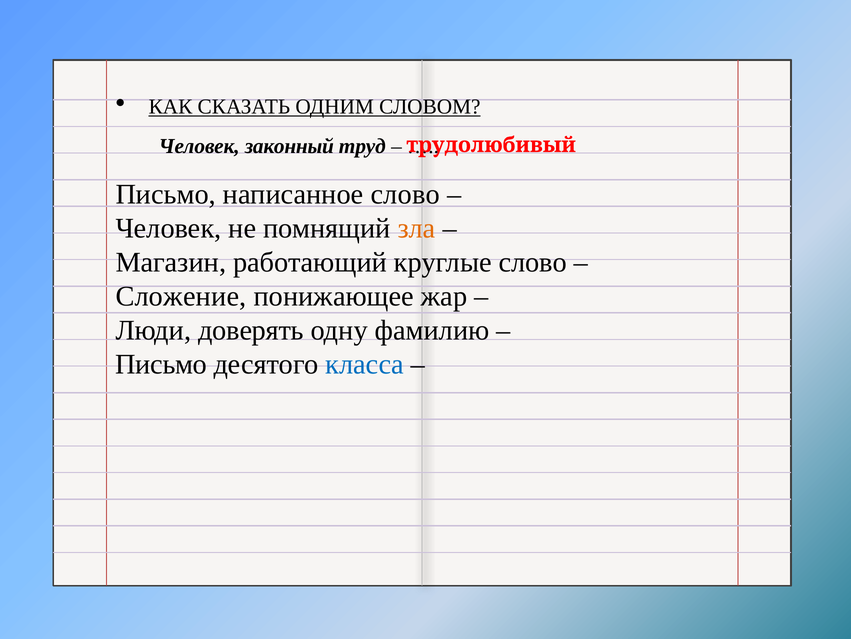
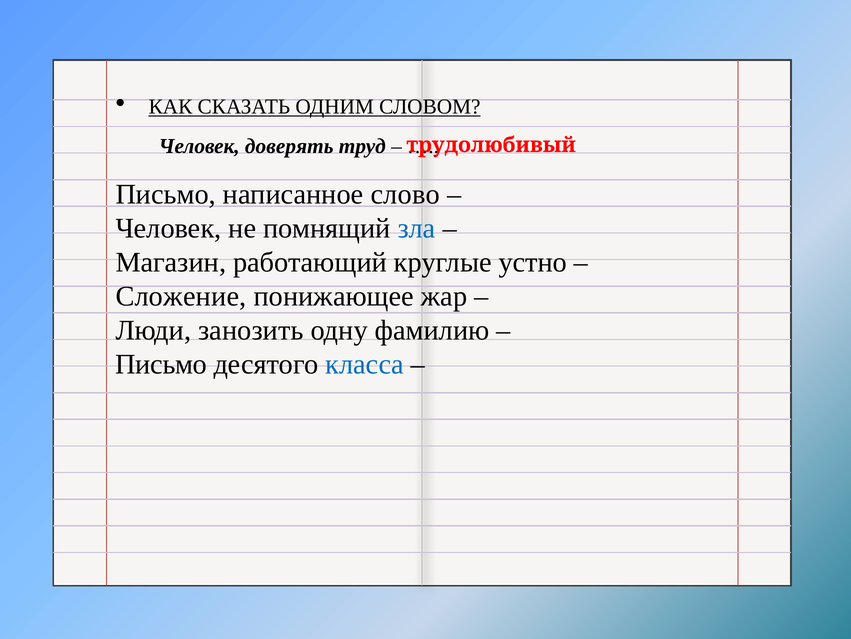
законный: законный -> доверять
зла colour: orange -> blue
круглые слово: слово -> устно
доверять: доверять -> занозить
